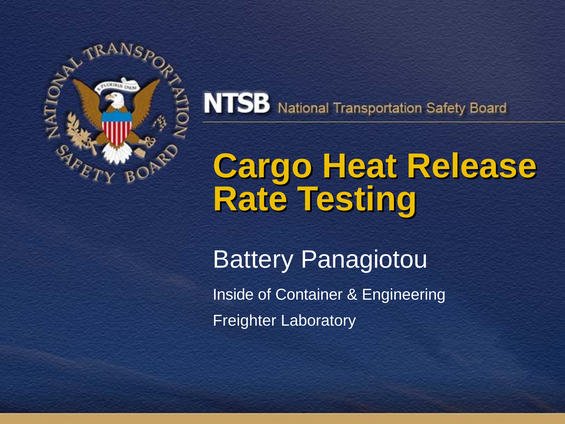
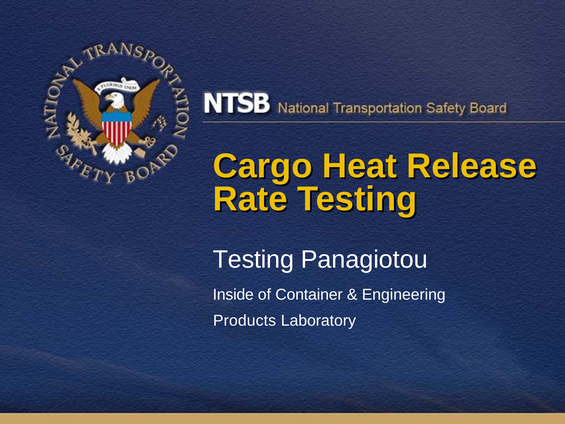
Battery at (253, 259): Battery -> Testing
Freighter: Freighter -> Products
